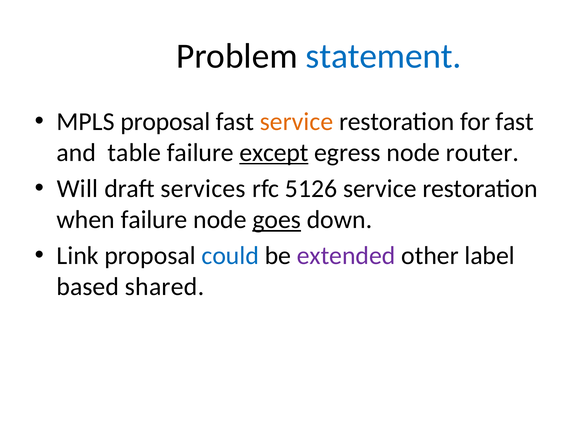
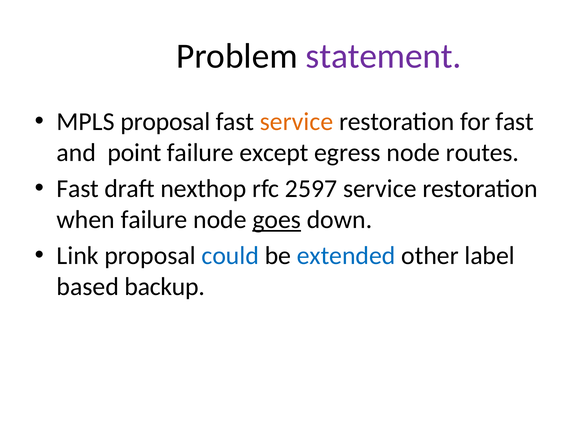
statement colour: blue -> purple
table: table -> point
except underline: present -> none
router: router -> routes
Will at (77, 189): Will -> Fast
services: services -> nexthop
5126: 5126 -> 2597
extended colour: purple -> blue
shared: shared -> backup
